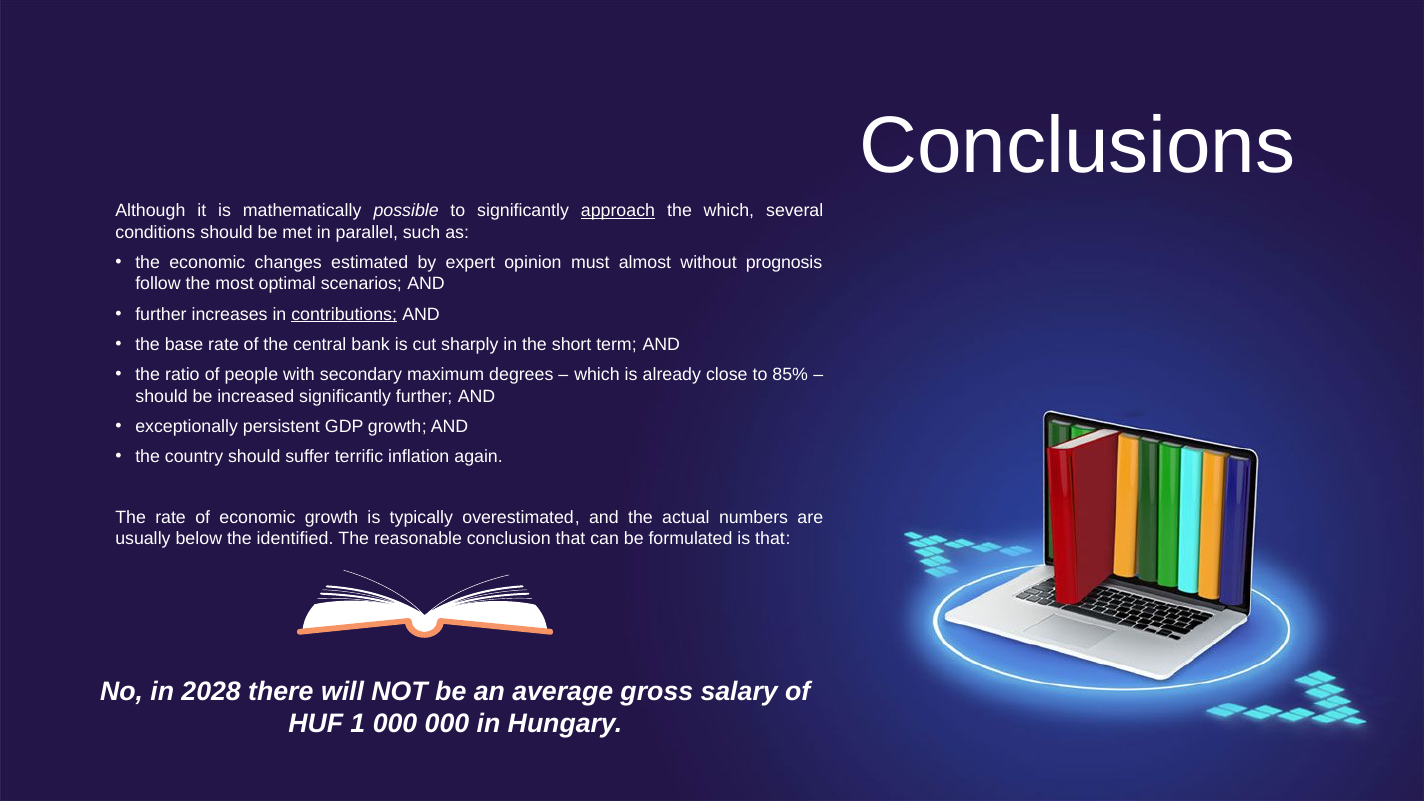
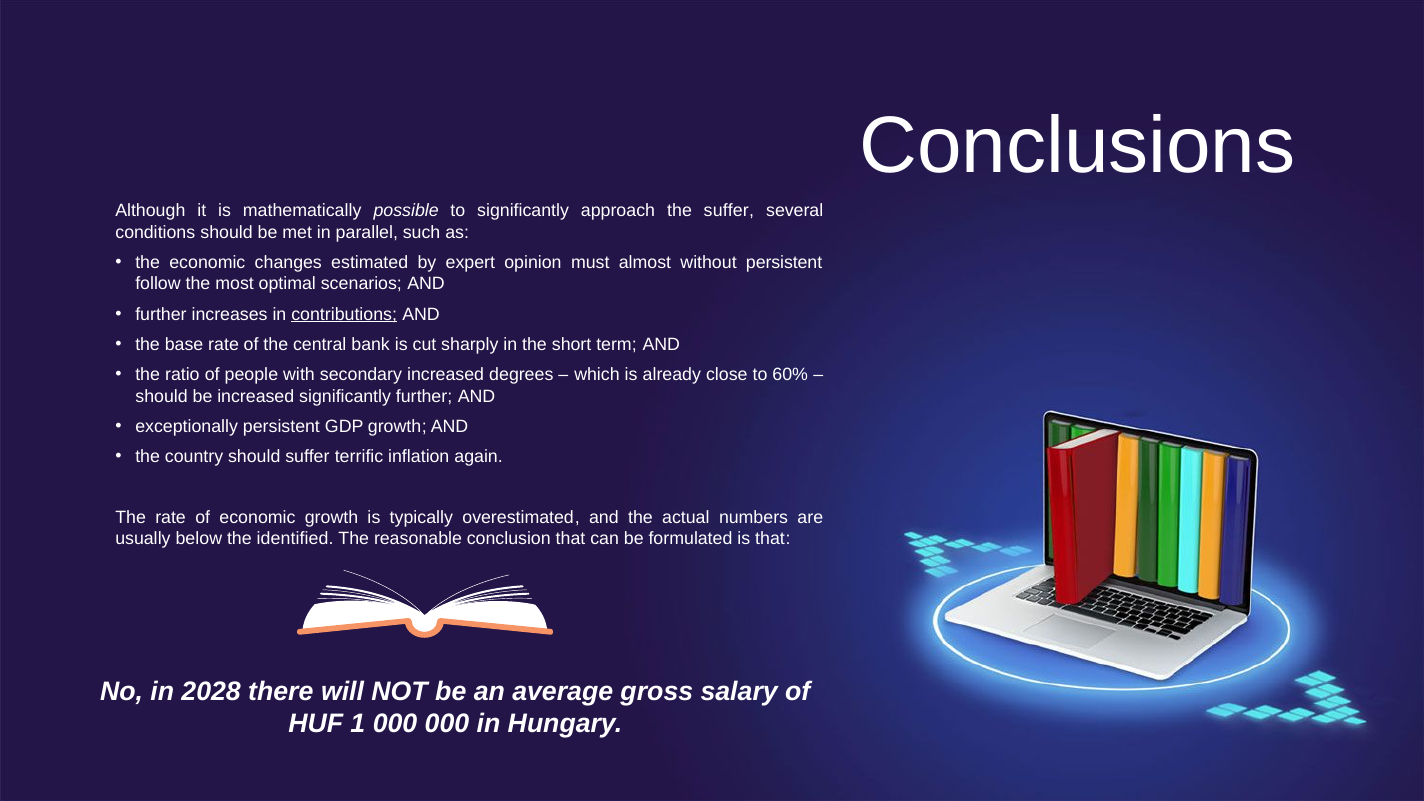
approach underline: present -> none
the which: which -> suffer
without prognosis: prognosis -> persistent
secondary maximum: maximum -> increased
85%: 85% -> 60%
